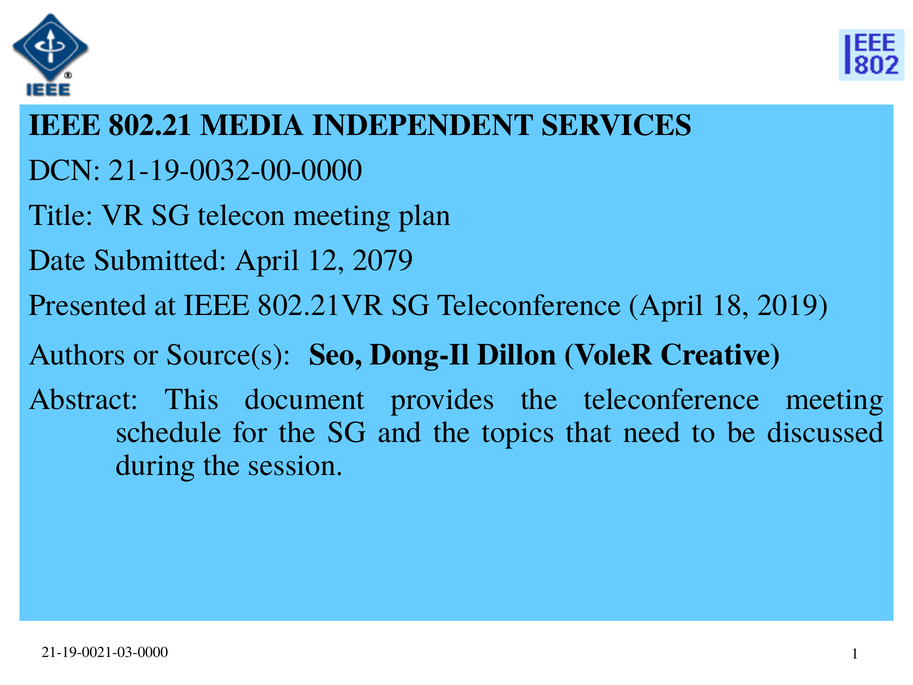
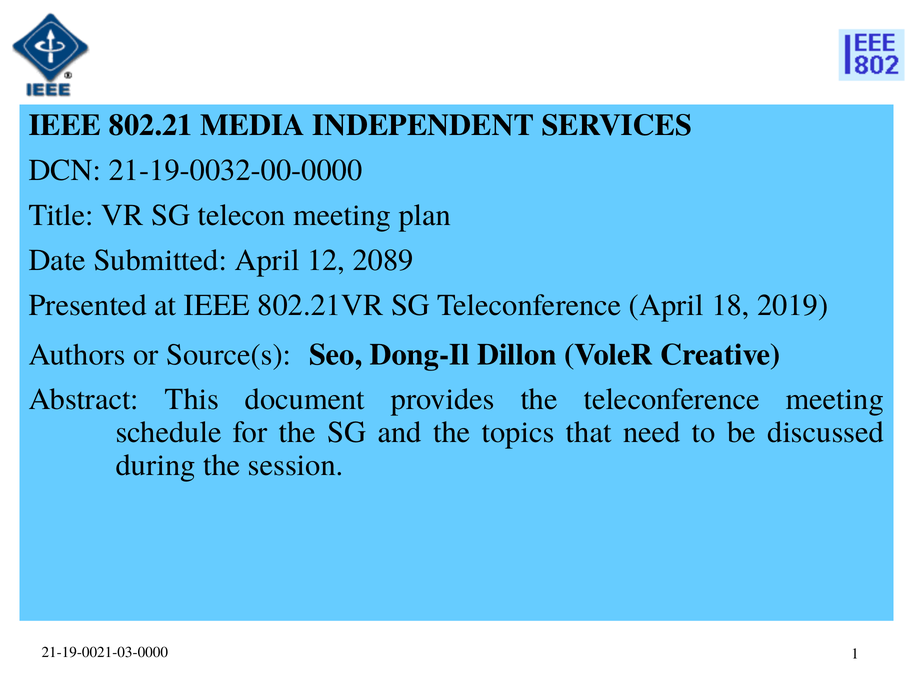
2079: 2079 -> 2089
